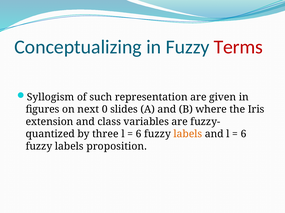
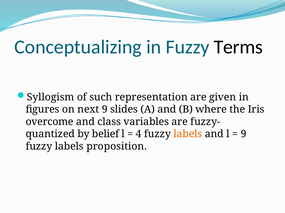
Terms colour: red -> black
next 0: 0 -> 9
extension: extension -> overcome
three: three -> belief
6 at (139, 134): 6 -> 4
6 at (244, 134): 6 -> 9
